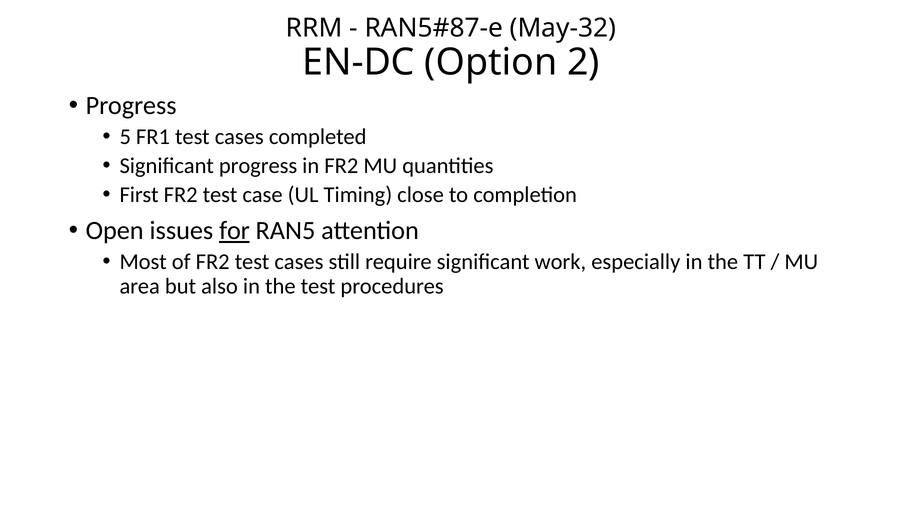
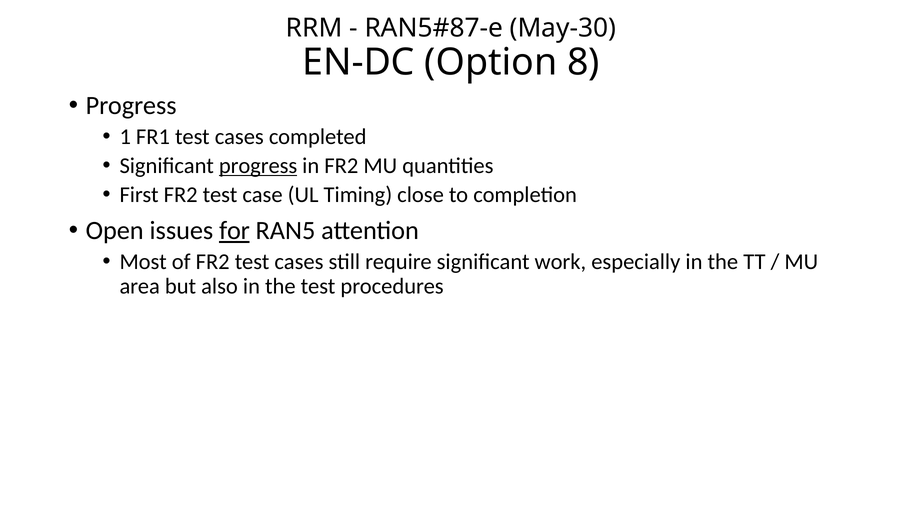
May-32: May-32 -> May-30
2: 2 -> 8
5: 5 -> 1
progress at (258, 166) underline: none -> present
